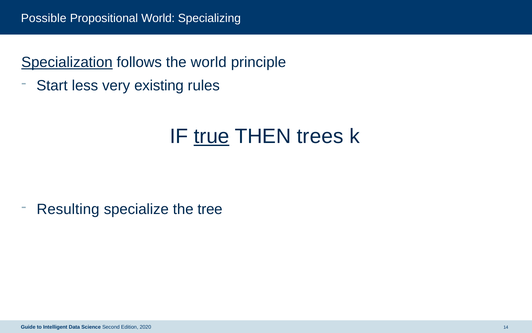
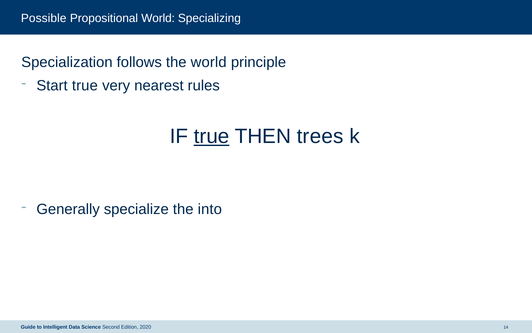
Specialization underline: present -> none
Start less: less -> true
existing: existing -> nearest
Resulting: Resulting -> Generally
tree: tree -> into
